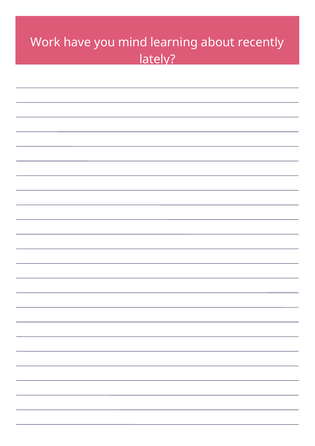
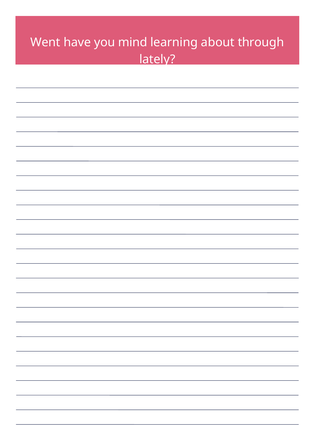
Work: Work -> Went
recently: recently -> through
